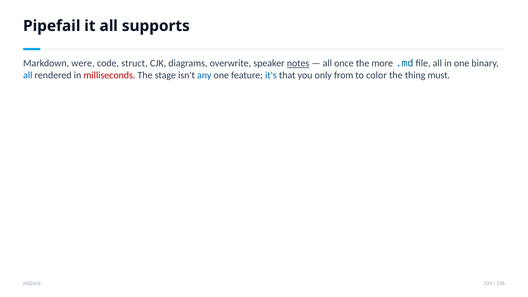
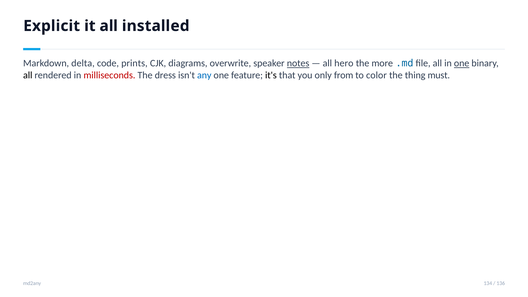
Pipefail: Pipefail -> Explicit
supports: supports -> installed
were: were -> delta
struct: struct -> prints
once: once -> hero
one at (462, 63) underline: none -> present
all at (28, 75) colour: blue -> black
stage: stage -> dress
it's colour: blue -> black
